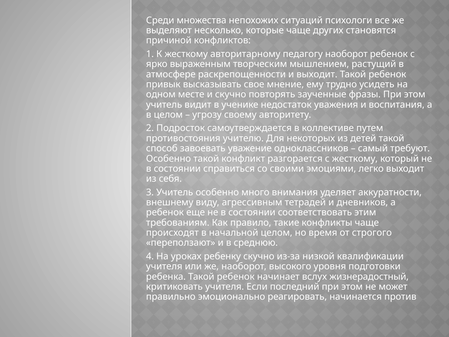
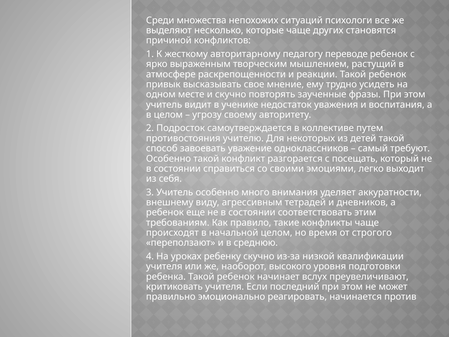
педагогу наоборот: наоборот -> переводе
и выходит: выходит -> реакции
с жесткому: жесткому -> посещать
жизнерадостный: жизнерадостный -> преувеличивают
